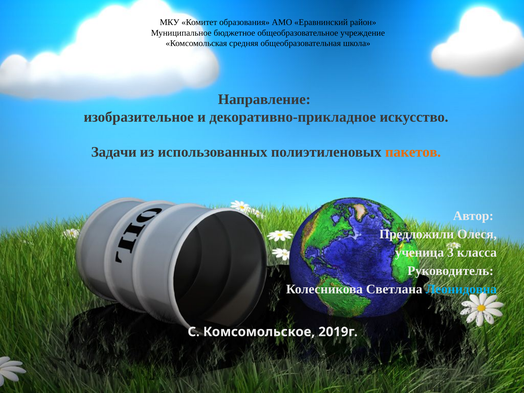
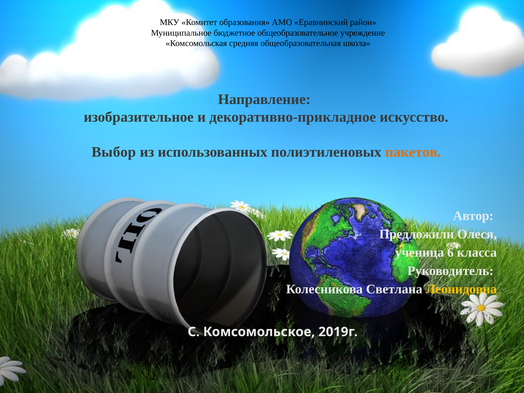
Задачи: Задачи -> Выбор
3: 3 -> 6
Леонидовна colour: light blue -> yellow
